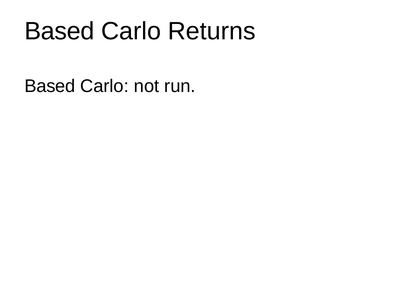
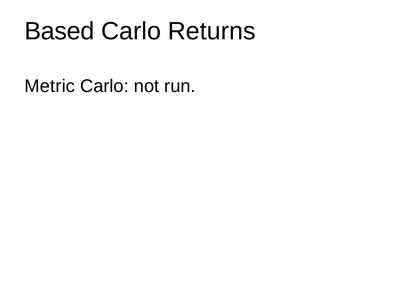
Based at (50, 86): Based -> Metric
